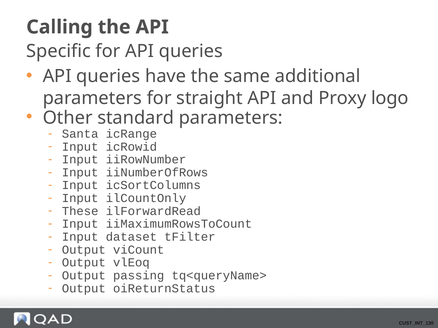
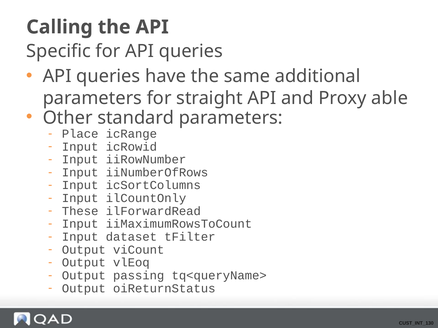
logo: logo -> able
Santa: Santa -> Place
